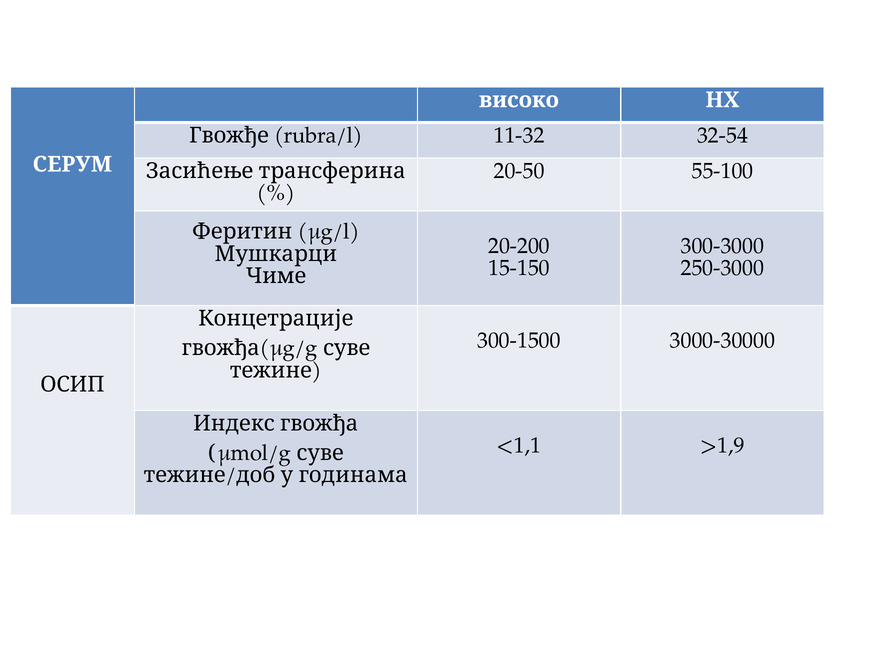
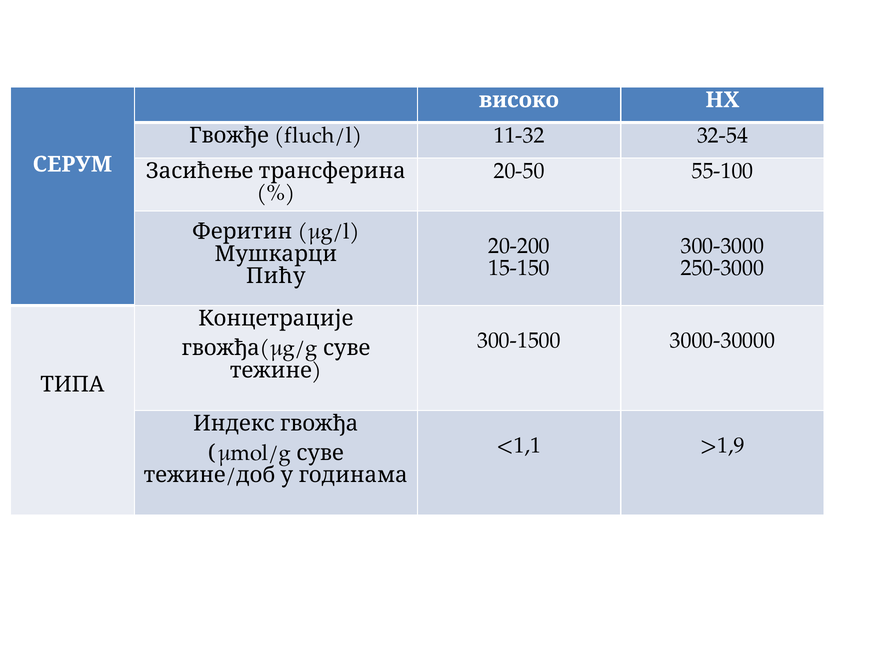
rubra/l: rubra/l -> fluch/l
Чиме: Чиме -> Пићу
ОСИП: ОСИП -> ТИПА
